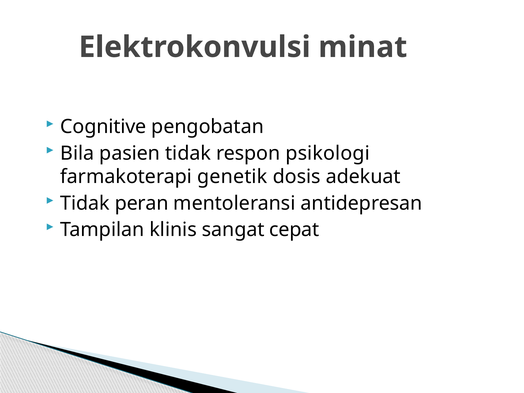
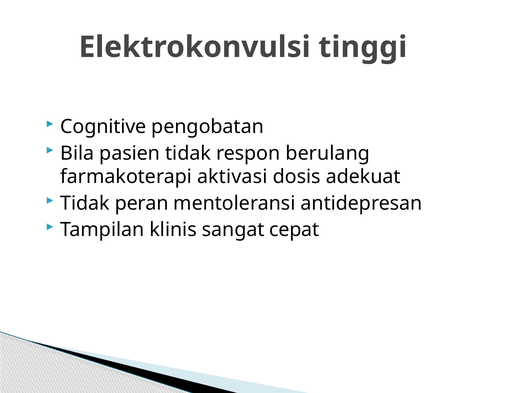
minat: minat -> tinggi
psikologi: psikologi -> berulang
genetik: genetik -> aktivasi
